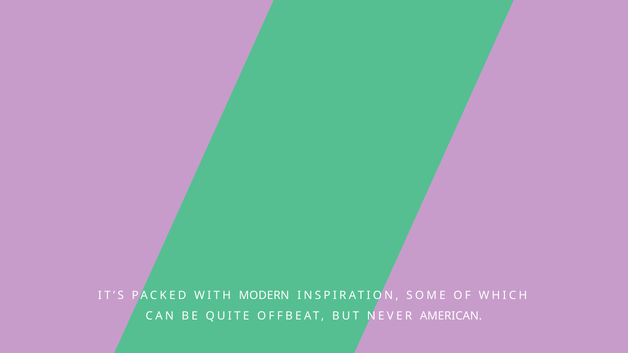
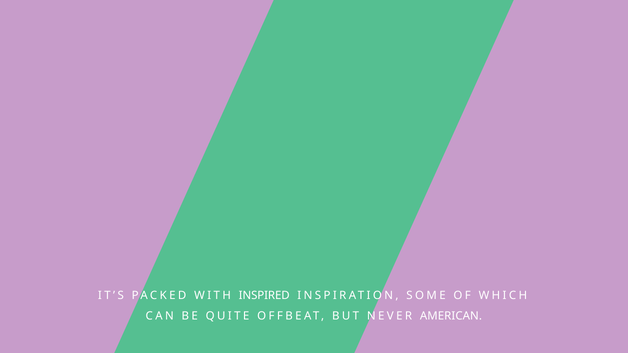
MODERN: MODERN -> INSPIRED
